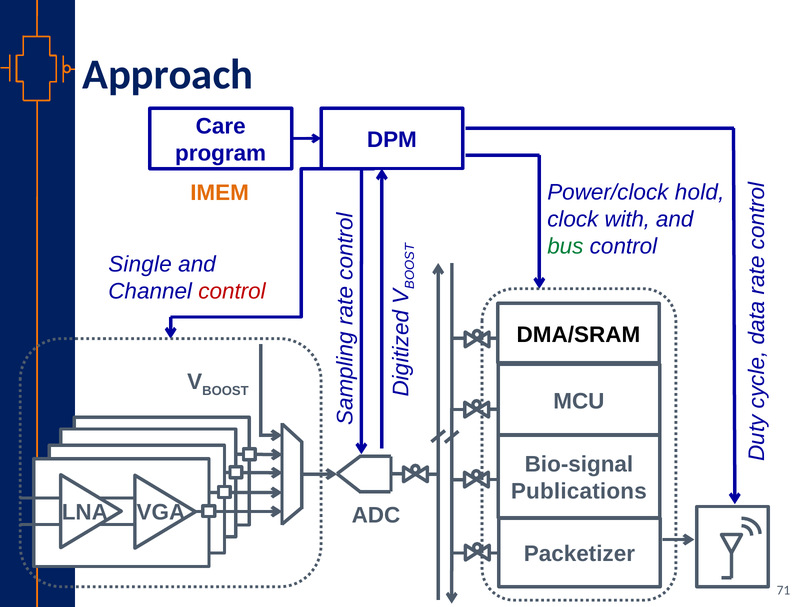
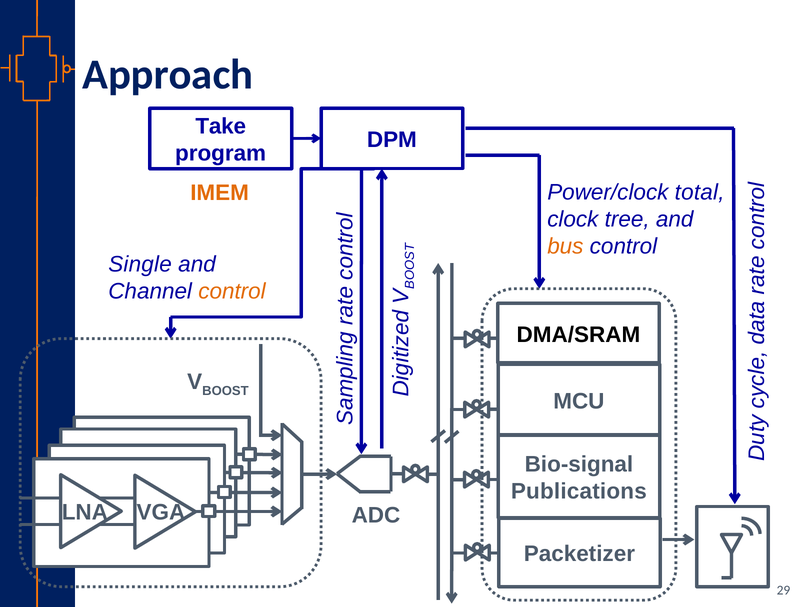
Care: Care -> Take
hold: hold -> total
with: with -> tree
bus colour: green -> orange
control at (232, 291) colour: red -> orange
71: 71 -> 29
